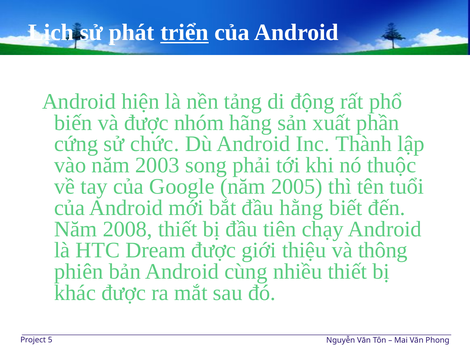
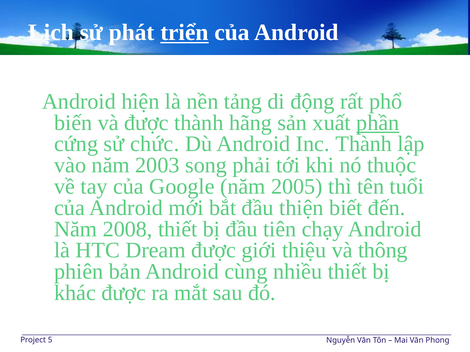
được nhóm: nhóm -> thành
phần underline: none -> present
hằng: hằng -> thiện
